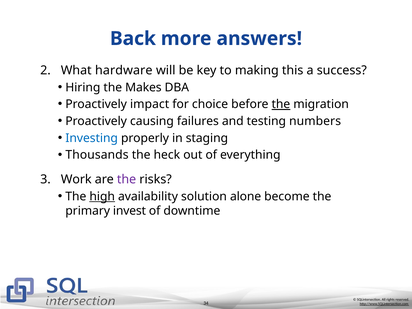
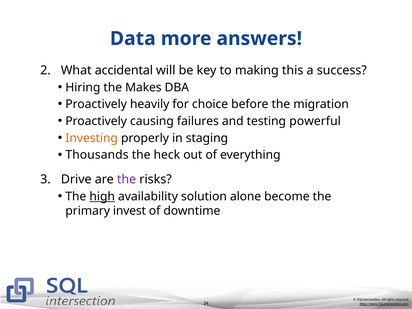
Back: Back -> Data
hardware: hardware -> accidental
impact: impact -> heavily
the at (281, 104) underline: present -> none
numbers: numbers -> powerful
Investing colour: blue -> orange
Work: Work -> Drive
